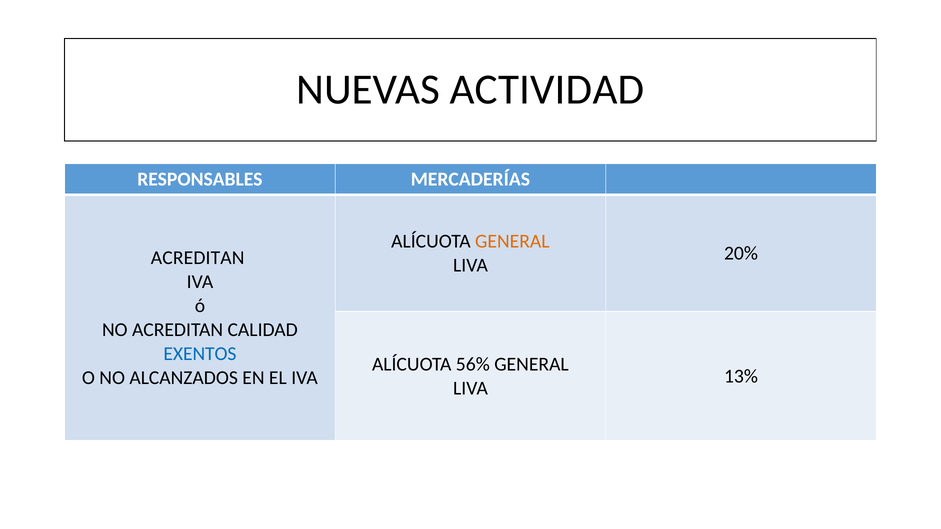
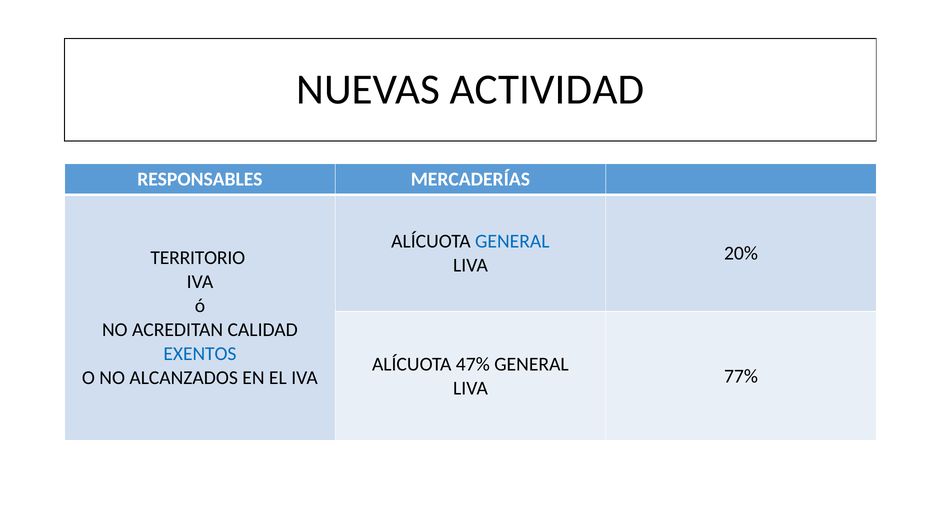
GENERAL at (512, 241) colour: orange -> blue
ACREDITAN at (198, 258): ACREDITAN -> TERRITORIO
56%: 56% -> 47%
13%: 13% -> 77%
